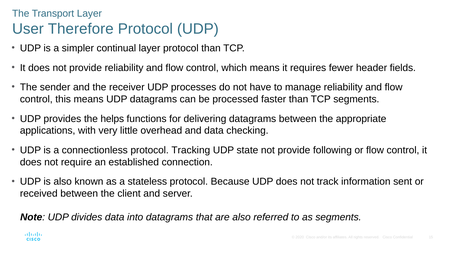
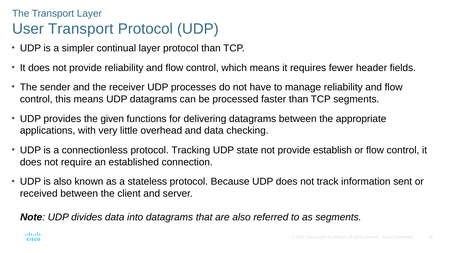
User Therefore: Therefore -> Transport
helps: helps -> given
following: following -> establish
